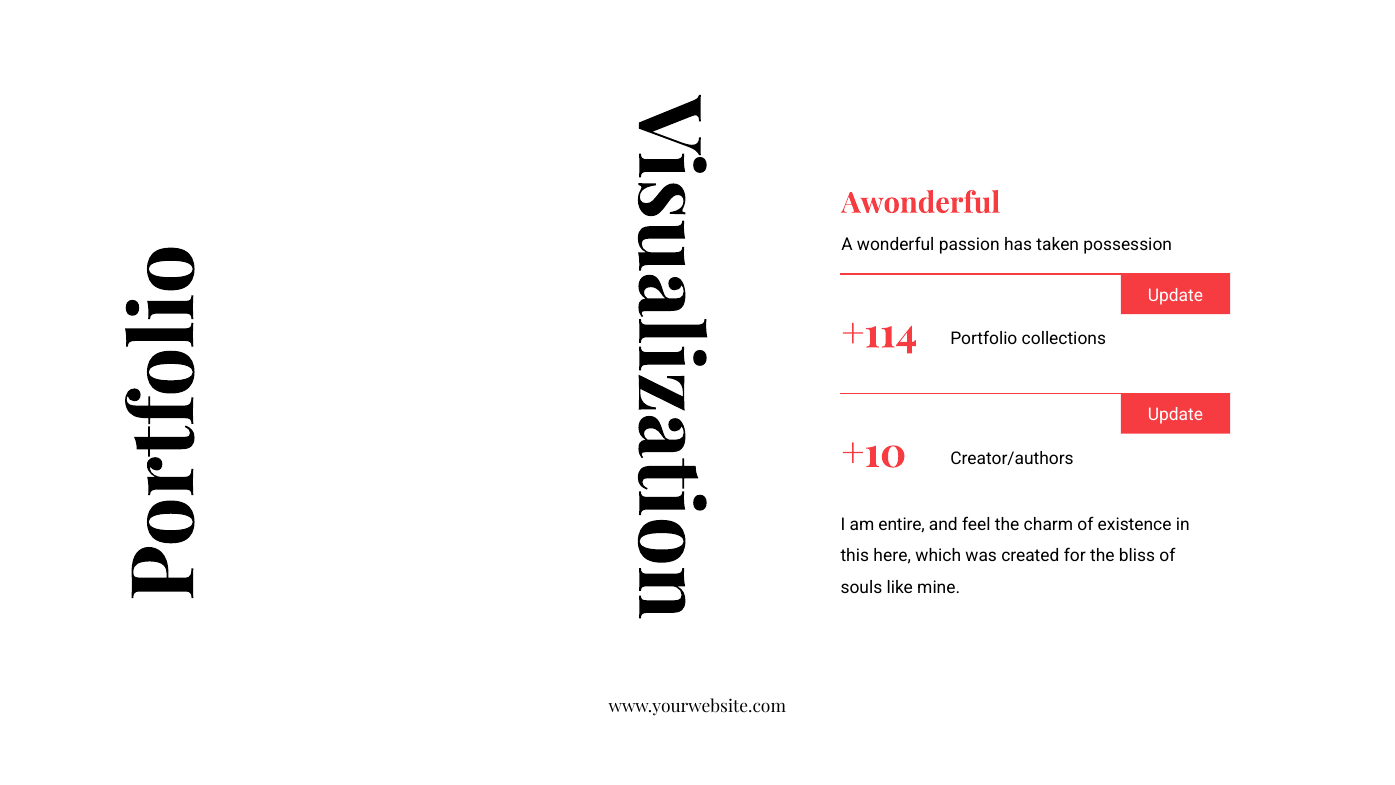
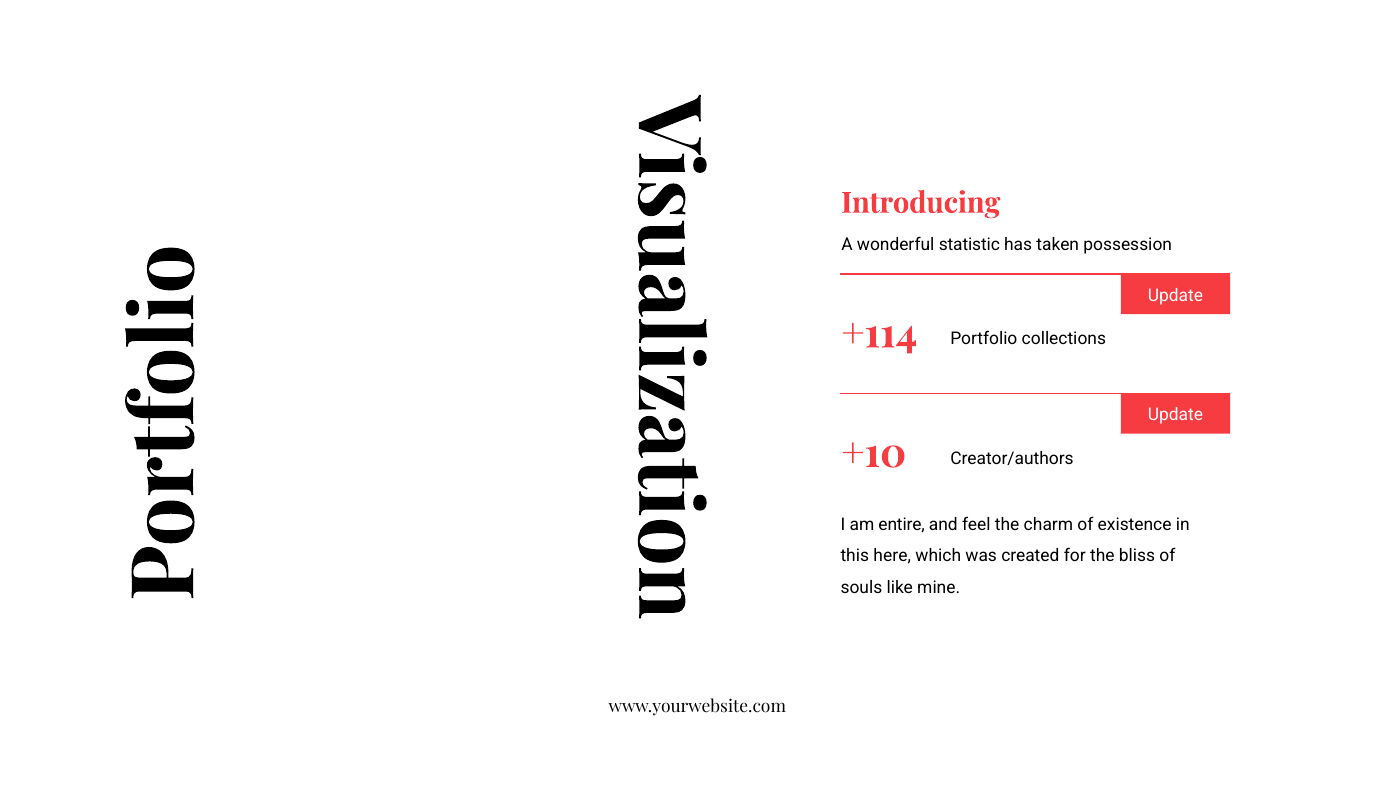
Awonderful: Awonderful -> Introducing
passion: passion -> statistic
